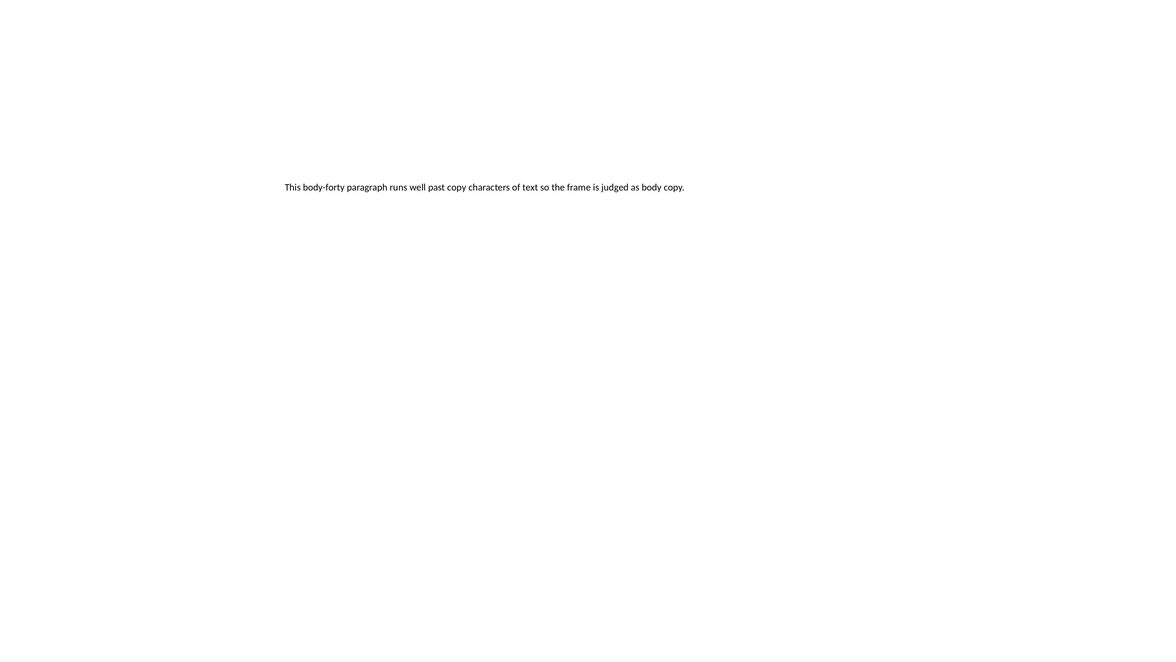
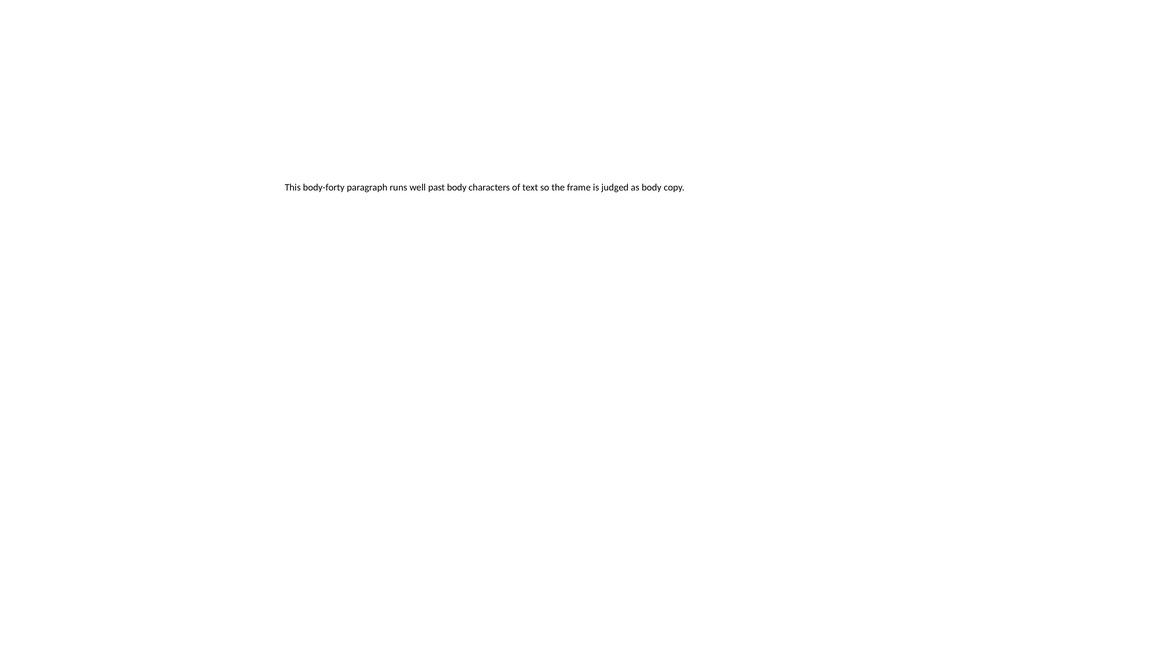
past copy: copy -> body
